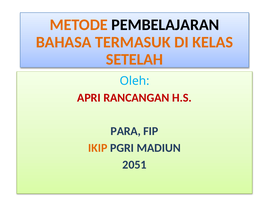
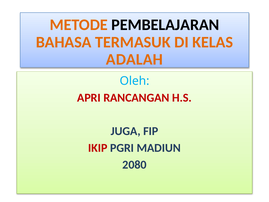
SETELAH: SETELAH -> ADALAH
PARA: PARA -> JUGA
IKIP colour: orange -> red
2051: 2051 -> 2080
